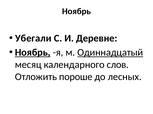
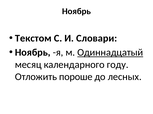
Убегали: Убегали -> Текстом
Деревне: Деревне -> Словари
Ноябрь at (33, 53) underline: present -> none
слов: слов -> году
